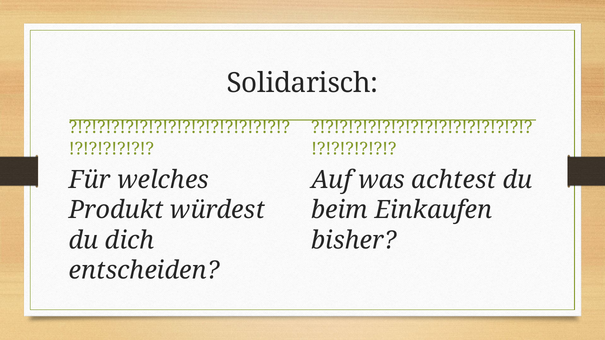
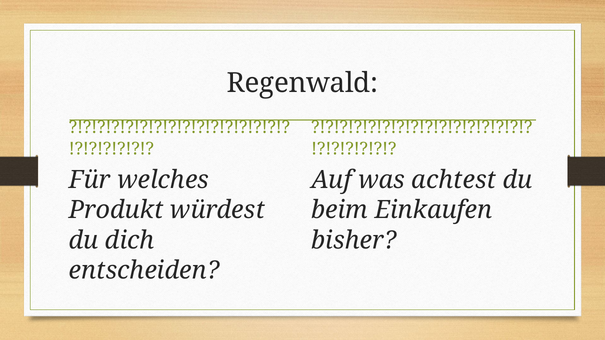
Solidarisch: Solidarisch -> Regenwald
